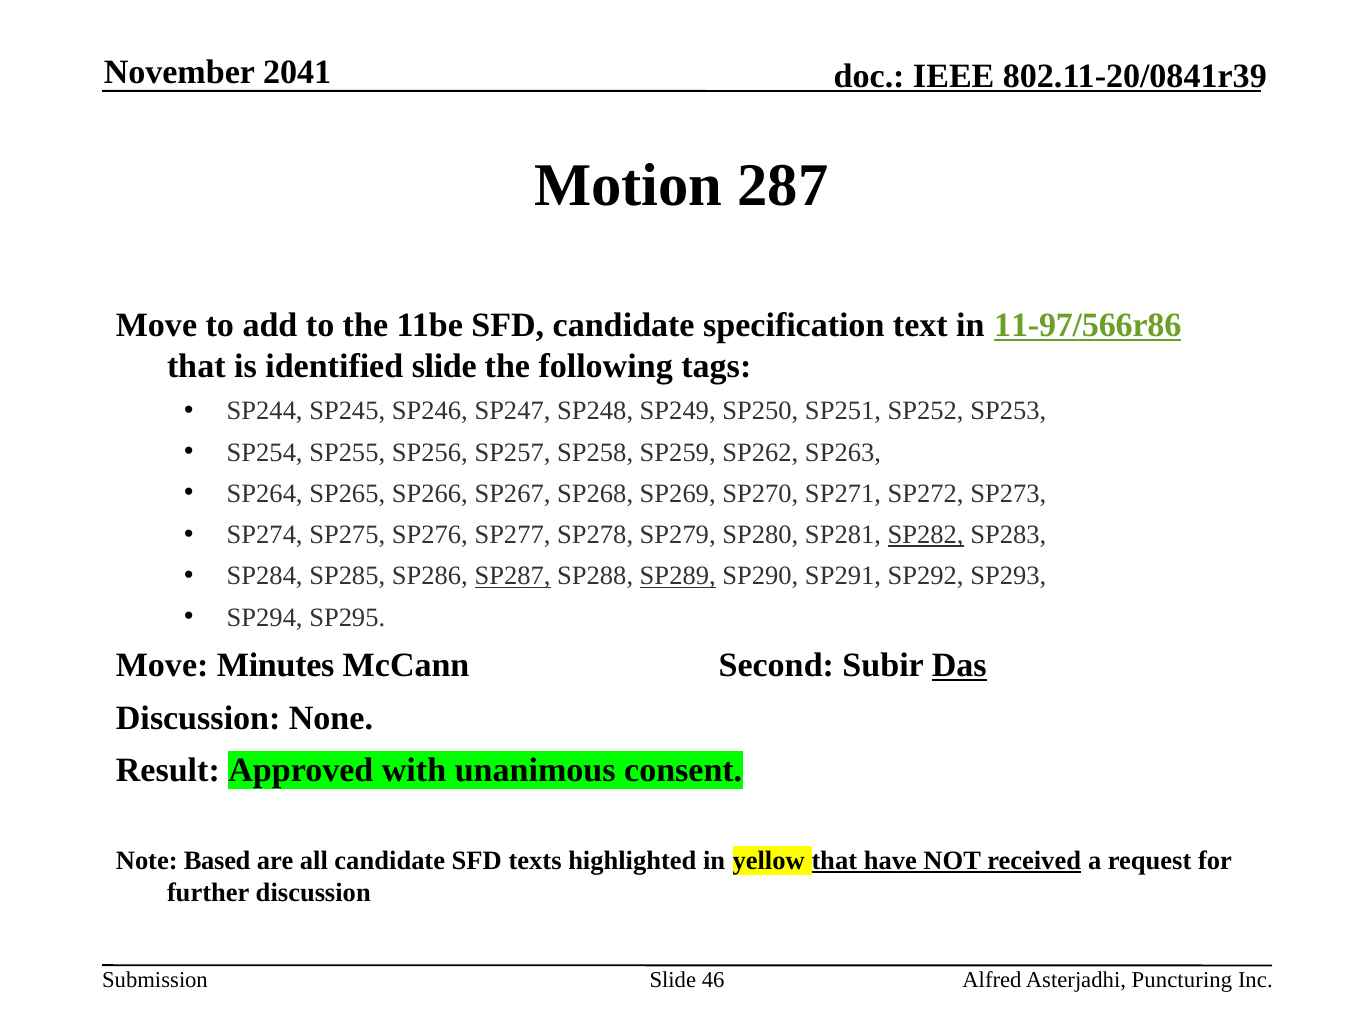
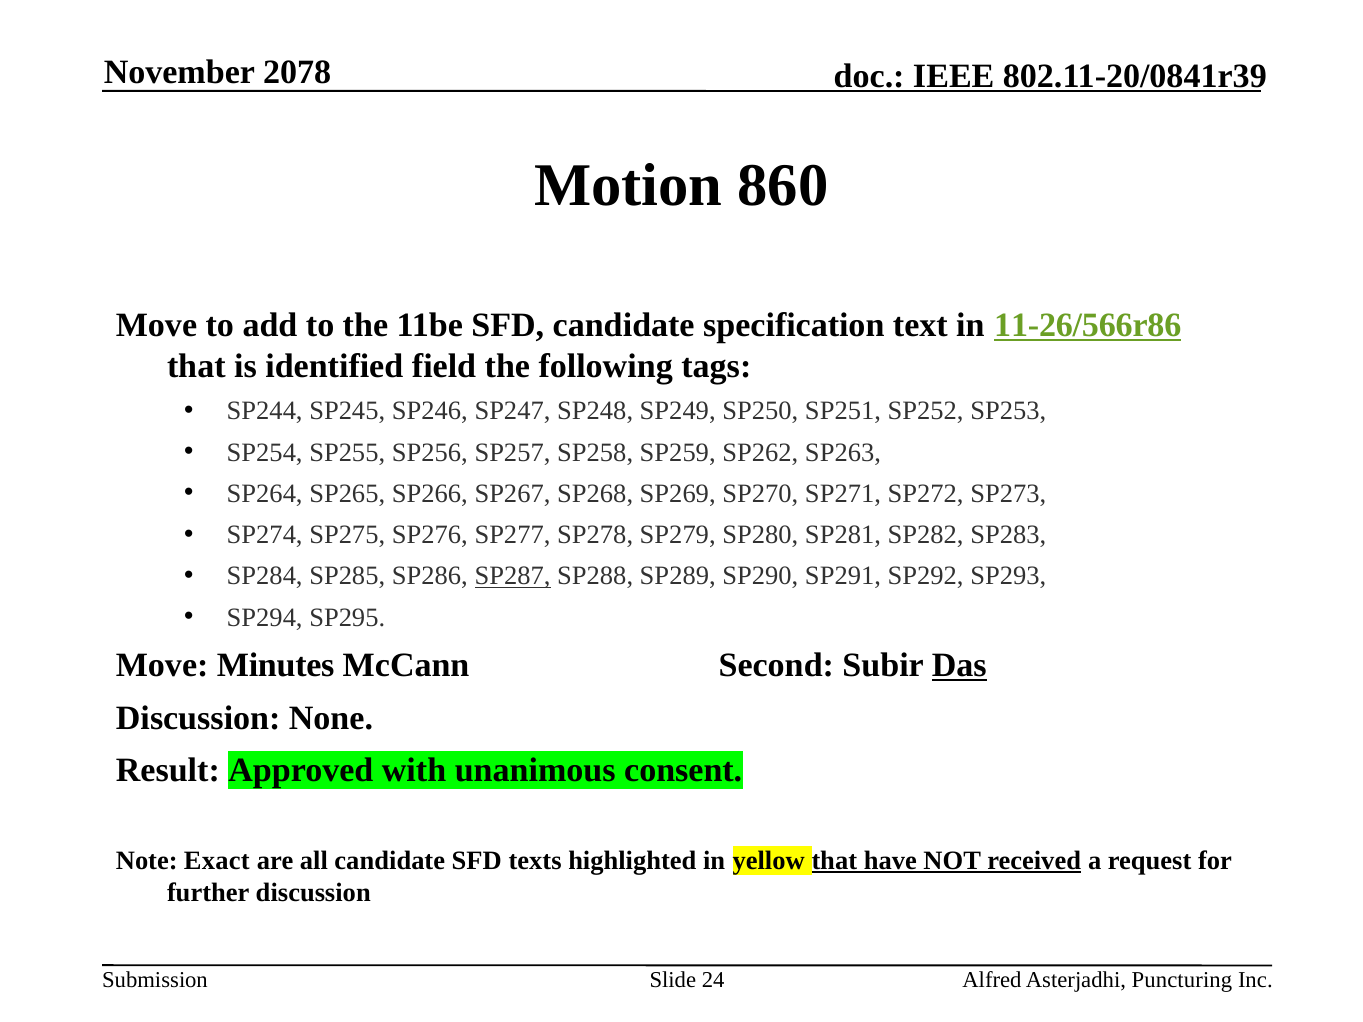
2041: 2041 -> 2078
287: 287 -> 860
11-97/566r86: 11-97/566r86 -> 11-26/566r86
identified slide: slide -> field
SP282 underline: present -> none
SP289 underline: present -> none
Based: Based -> Exact
46: 46 -> 24
